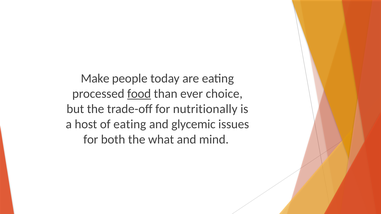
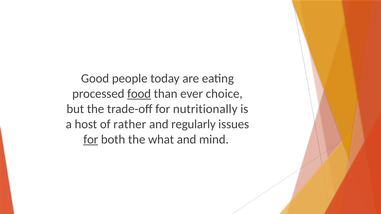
Make: Make -> Good
of eating: eating -> rather
glycemic: glycemic -> regularly
for at (91, 140) underline: none -> present
